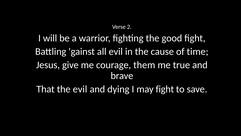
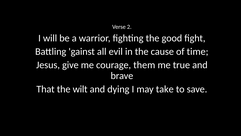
the evil: evil -> wilt
may fight: fight -> take
